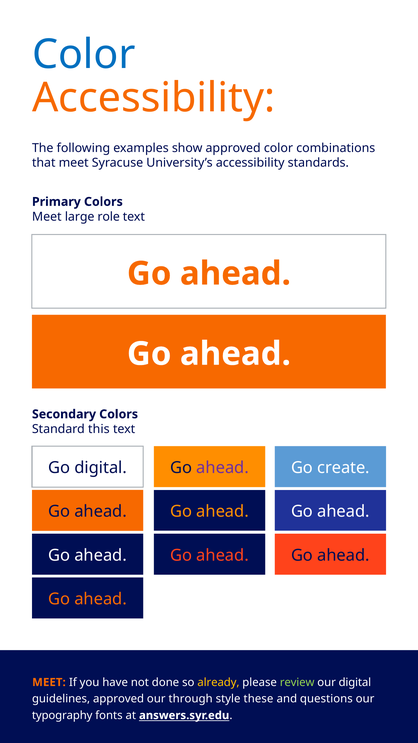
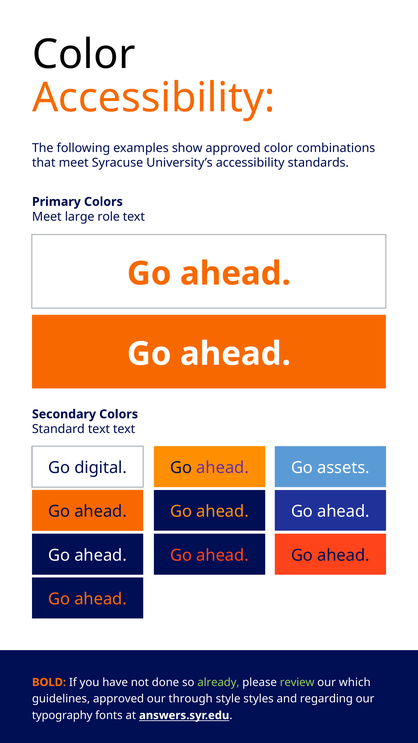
Color at (84, 54) colour: blue -> black
Standard this: this -> text
create: create -> assets
MEET at (49, 682): MEET -> BOLD
already colour: yellow -> light green
our digital: digital -> which
these: these -> styles
questions: questions -> regarding
